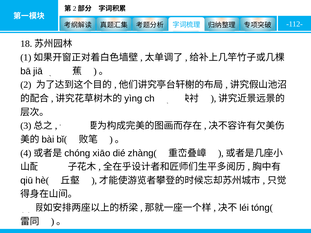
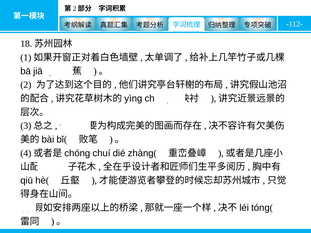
xiāo: xiāo -> chuí
